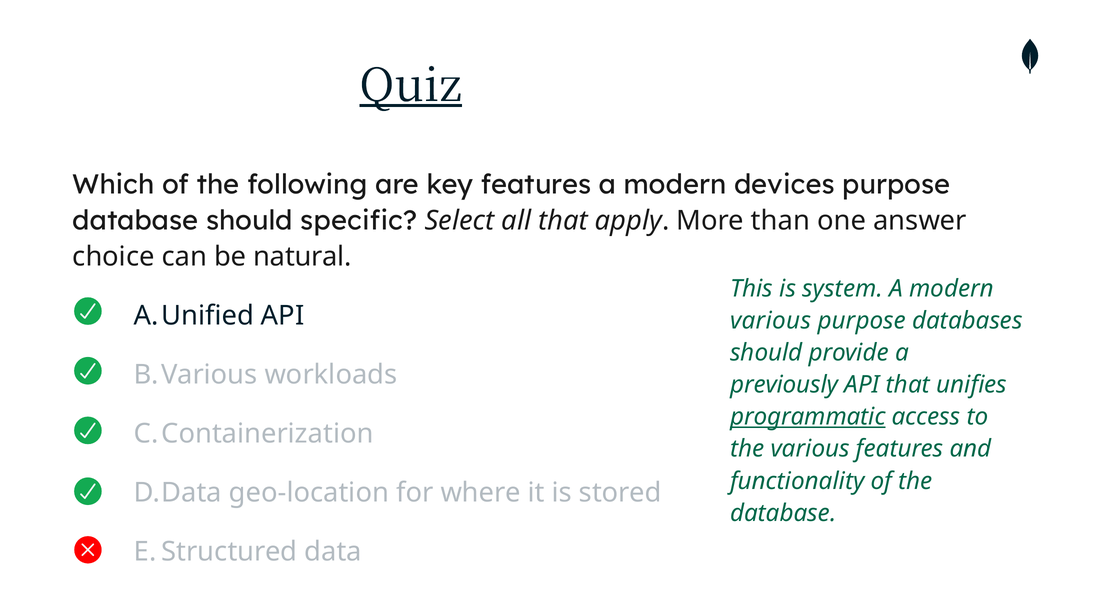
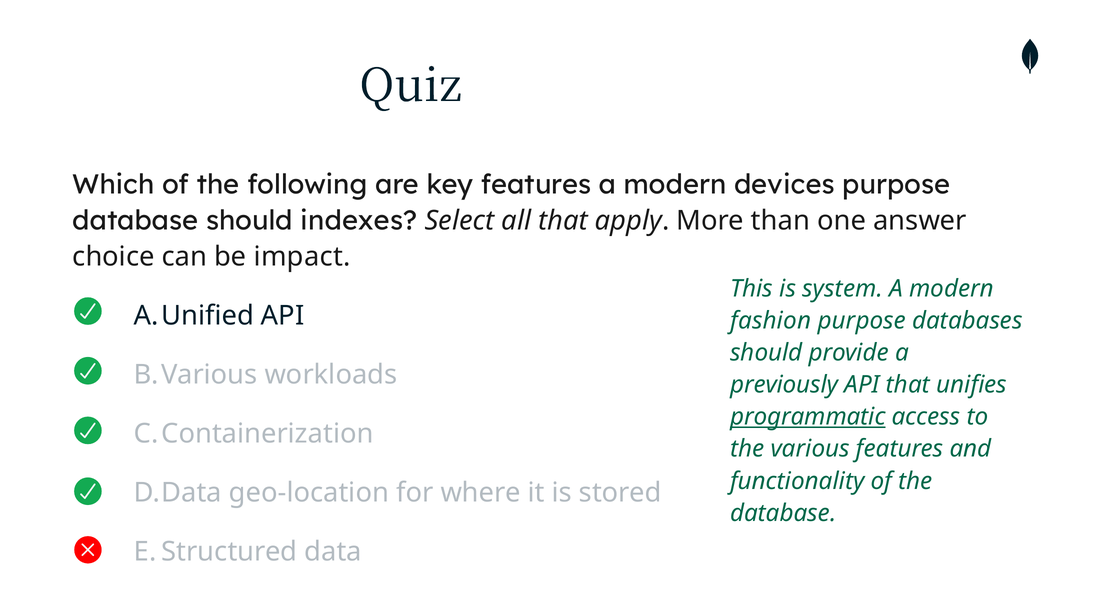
Quiz underline: present -> none
specific: specific -> indexes
natural: natural -> impact
various at (771, 321): various -> fashion
